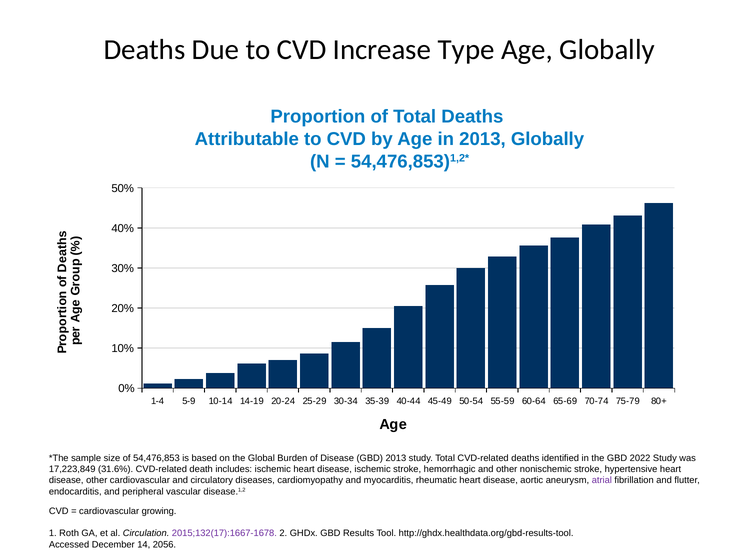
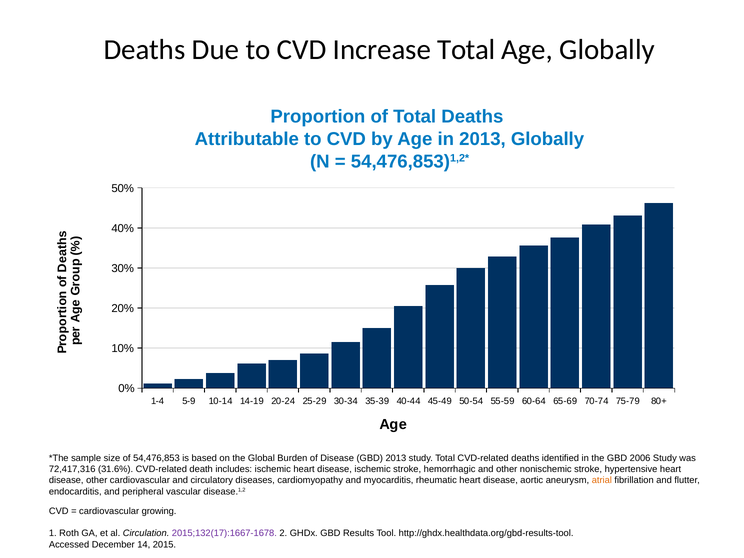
Increase Type: Type -> Total
2022: 2022 -> 2006
17,223,849: 17,223,849 -> 72,417,316
atrial colour: purple -> orange
2056: 2056 -> 2015
